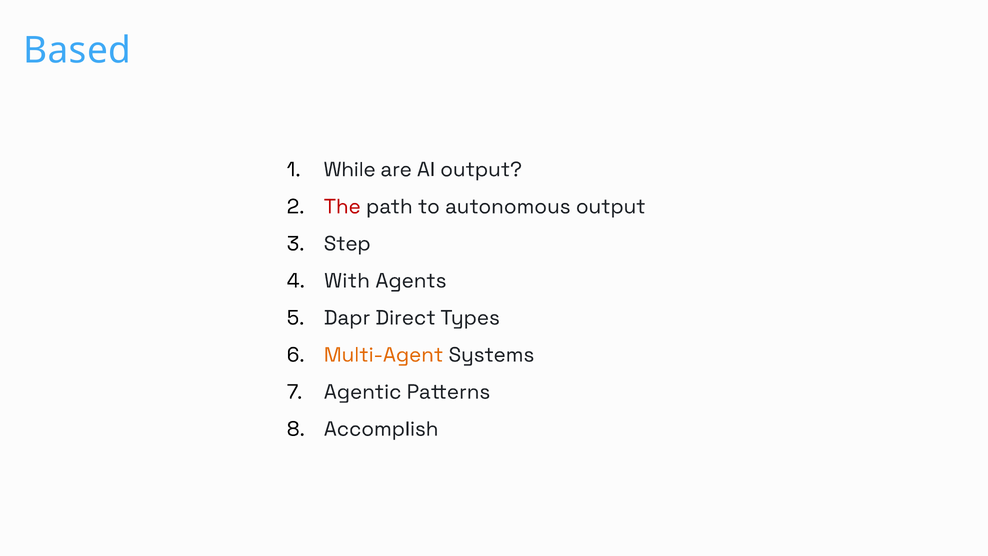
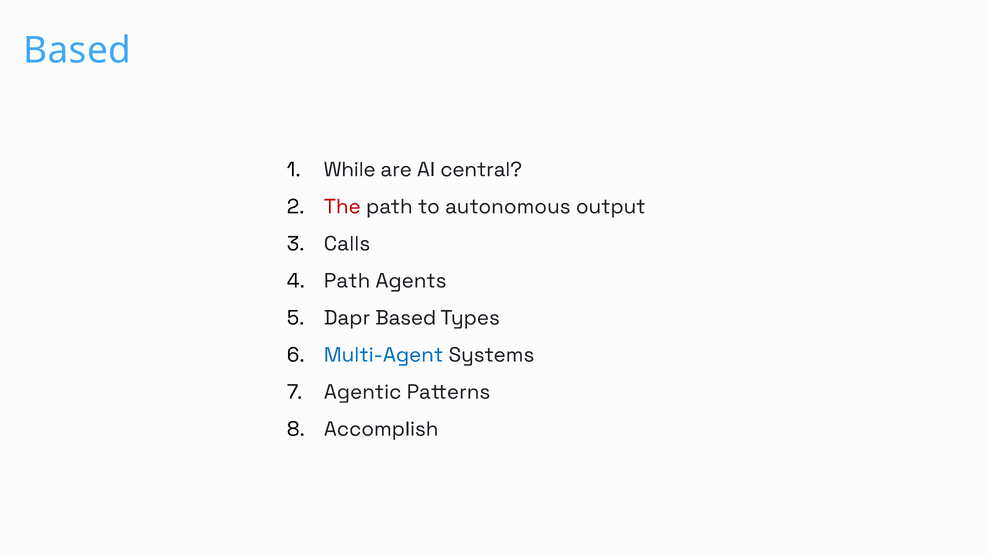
AI output: output -> central
Step: Step -> Calls
With at (347, 280): With -> Path
Dapr Direct: Direct -> Based
Multi-Agent colour: orange -> blue
